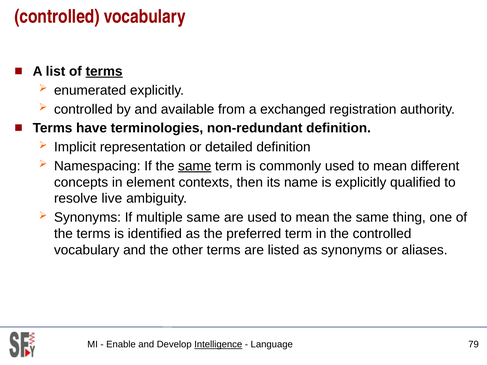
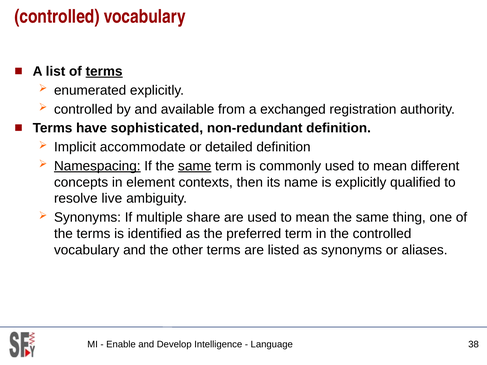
terminologies: terminologies -> sophisticated
representation: representation -> accommodate
Namespacing underline: none -> present
multiple same: same -> share
Intelligence underline: present -> none
79: 79 -> 38
